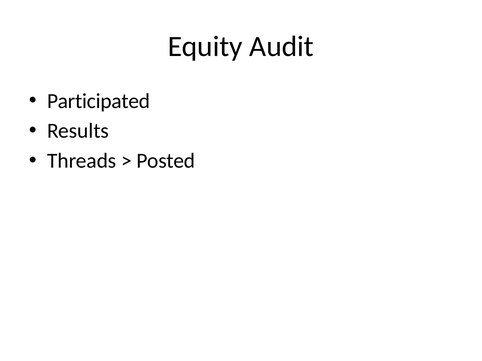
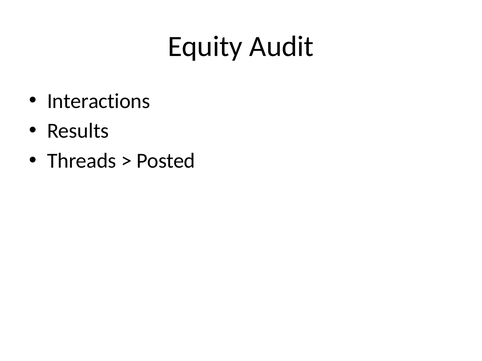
Participated: Participated -> Interactions
